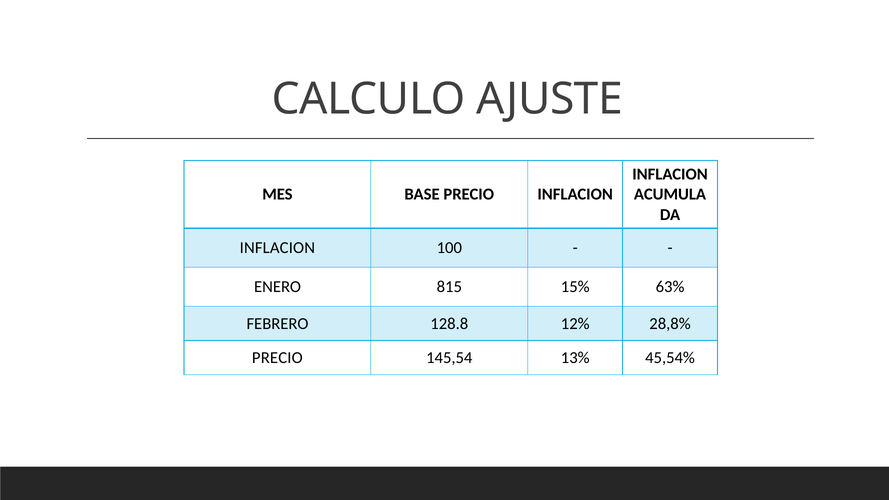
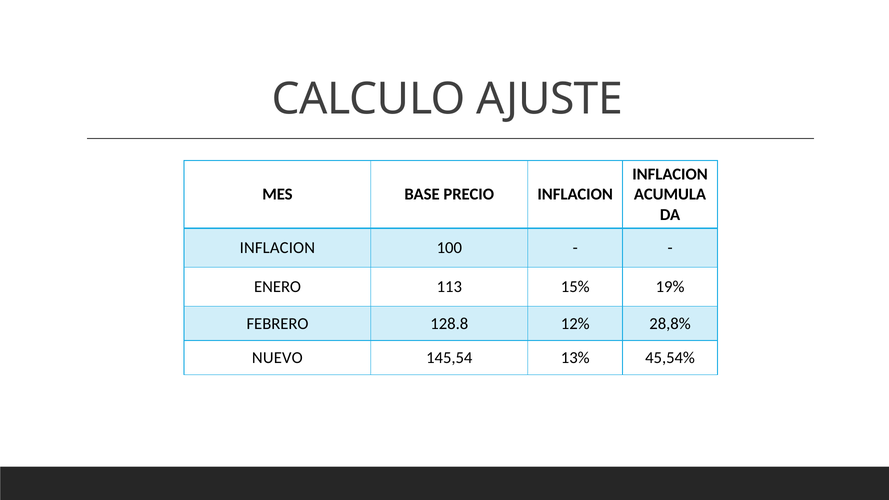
815: 815 -> 113
63%: 63% -> 19%
PRECIO at (277, 358): PRECIO -> NUEVO
